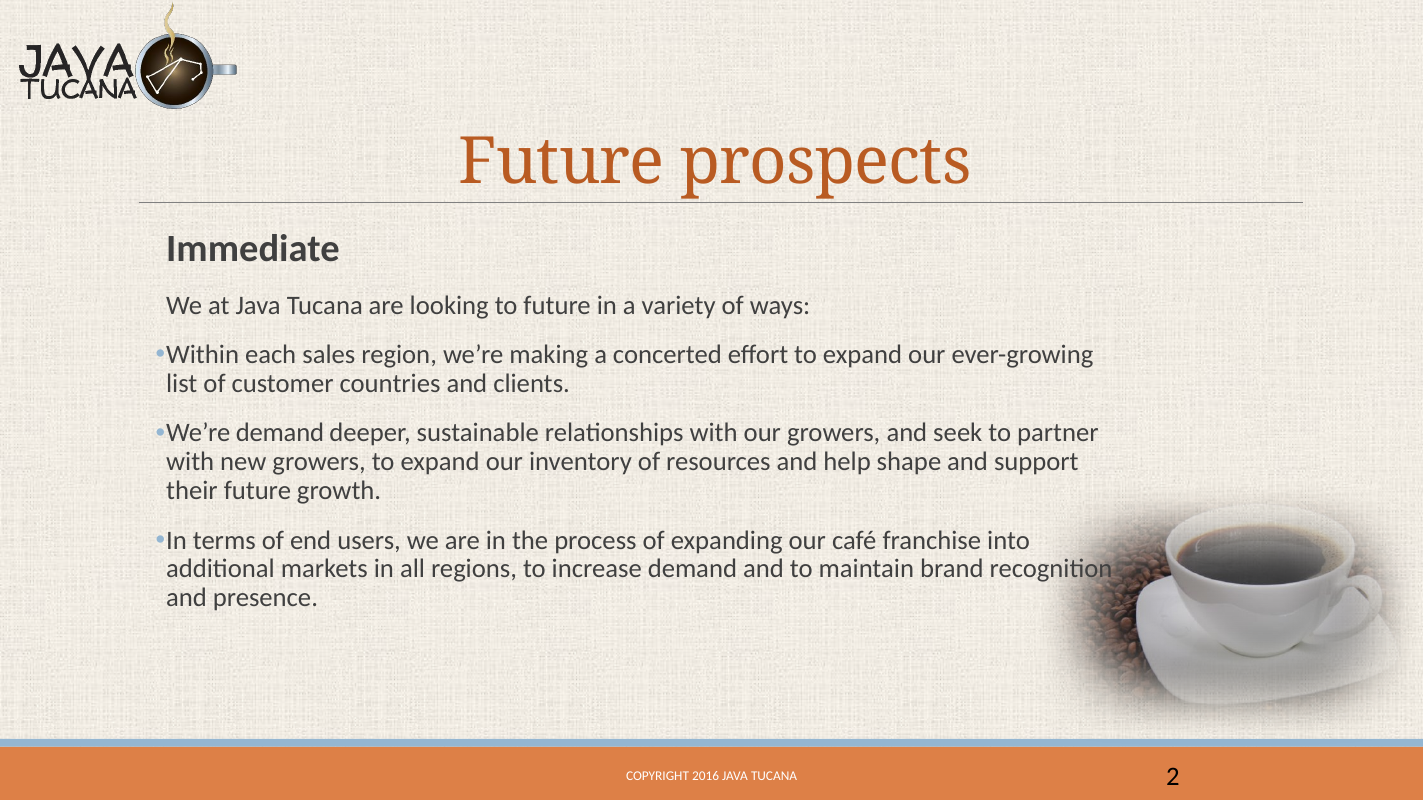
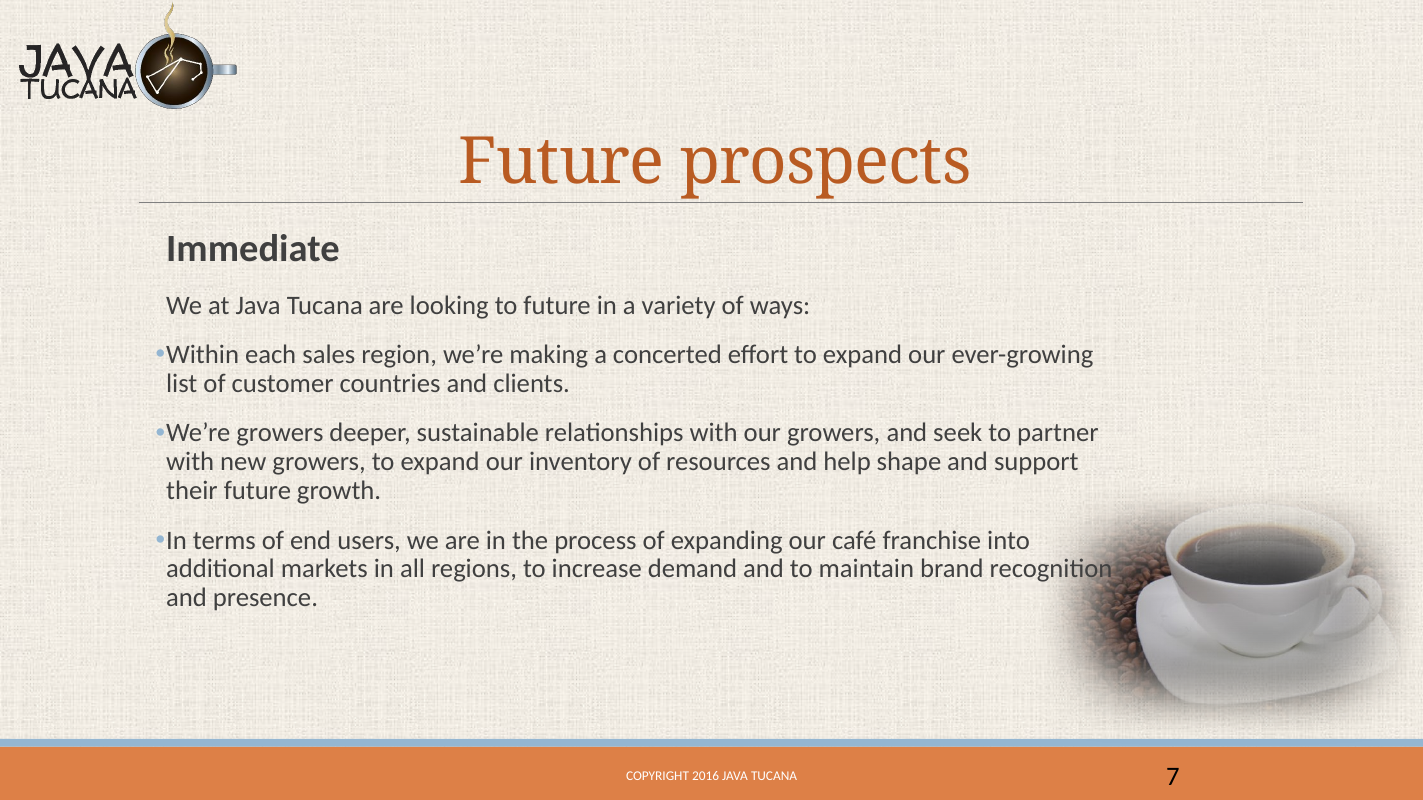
We’re demand: demand -> growers
2: 2 -> 7
